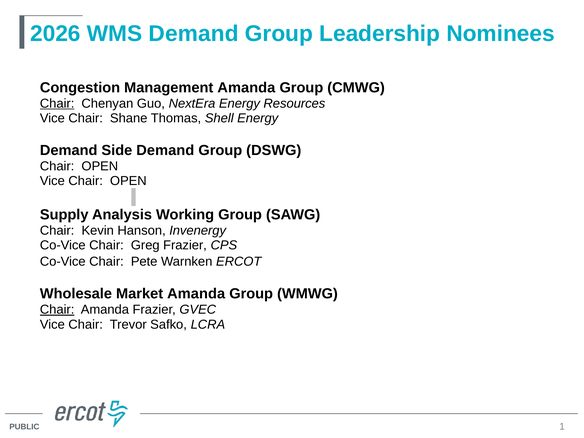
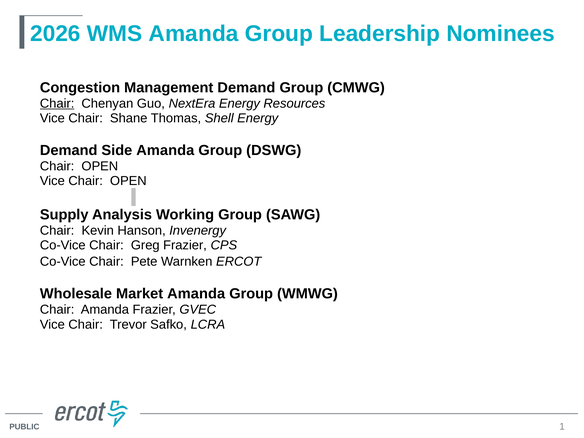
WMS Demand: Demand -> Amanda
Management Amanda: Amanda -> Demand
Side Demand: Demand -> Amanda
Chair at (57, 310) underline: present -> none
